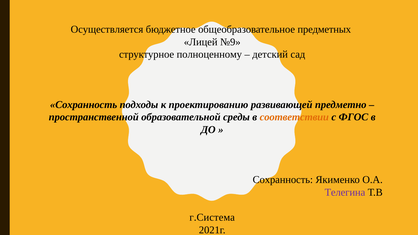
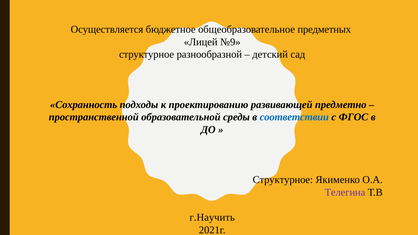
полноценному: полноценному -> разнообразной
соответствии colour: orange -> blue
Сохранность at (283, 180): Сохранность -> Структурное
г.Система: г.Система -> г.Научить
